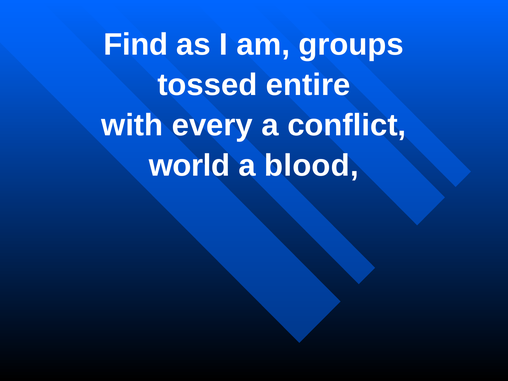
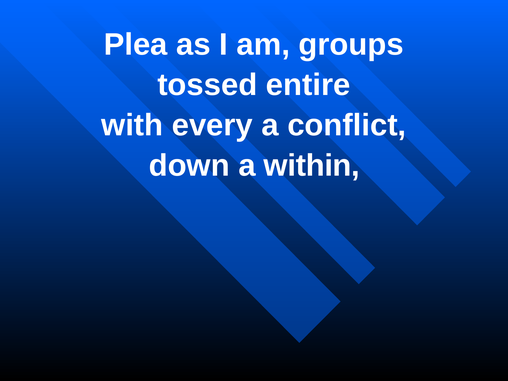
Find: Find -> Plea
world: world -> down
blood: blood -> within
